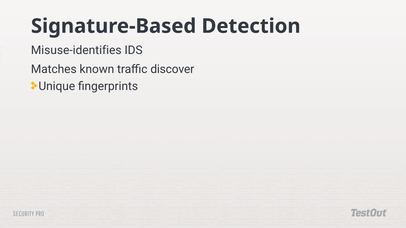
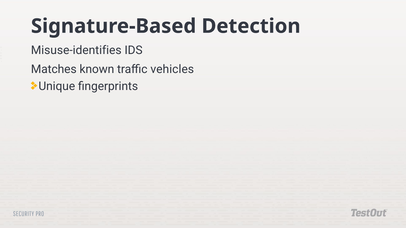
discover: discover -> vehicles
